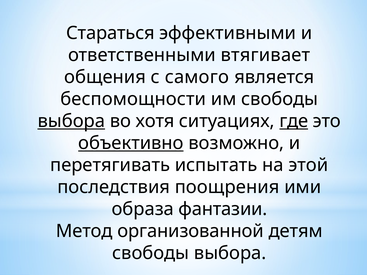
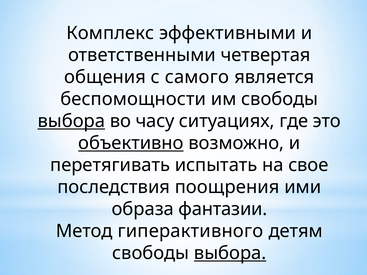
Стараться: Стараться -> Комплекс
втягивает: втягивает -> четвертая
хотя: хотя -> часу
где underline: present -> none
этой: этой -> свое
организованной: организованной -> гиперактивного
выбора at (230, 253) underline: none -> present
